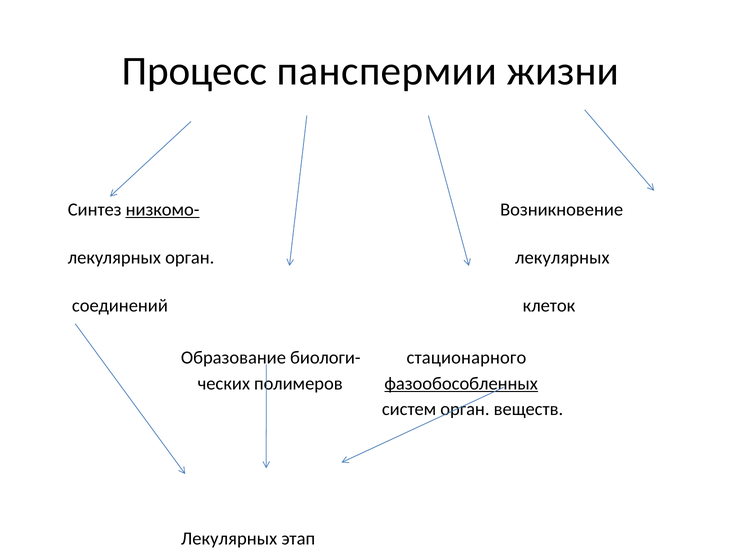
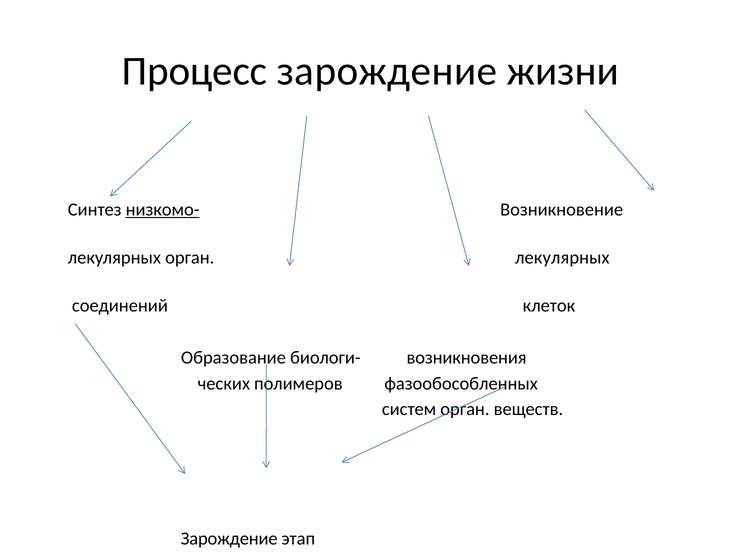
Процесс панспермии: панспермии -> зарождение
стационарного: стационарного -> возникновения
фазообособленных underline: present -> none
Лекулярных at (229, 540): Лекулярных -> Зарождение
